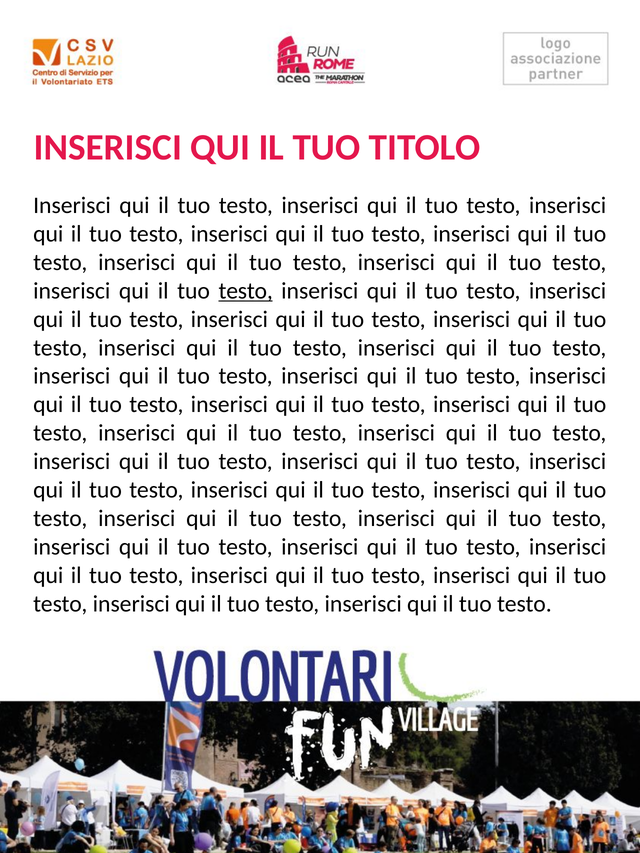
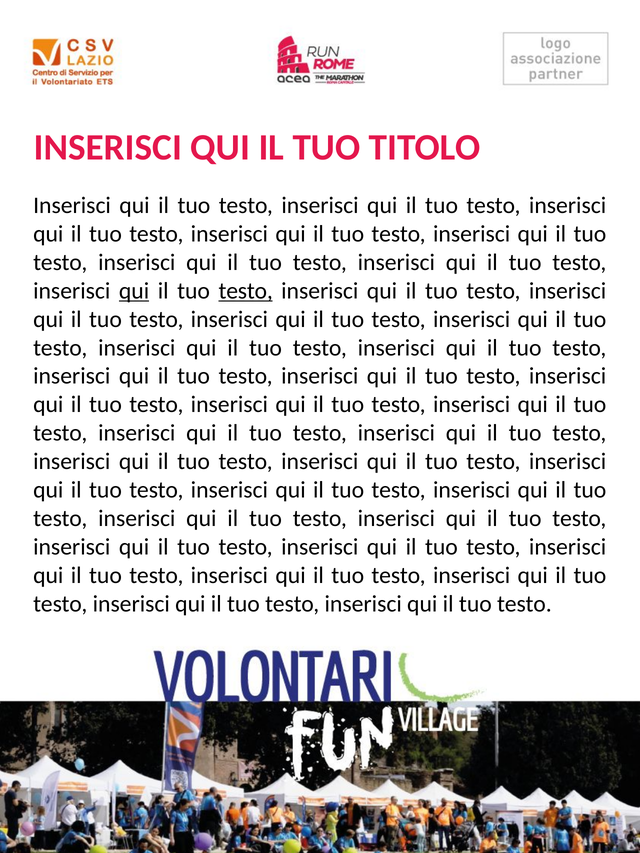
qui at (134, 291) underline: none -> present
